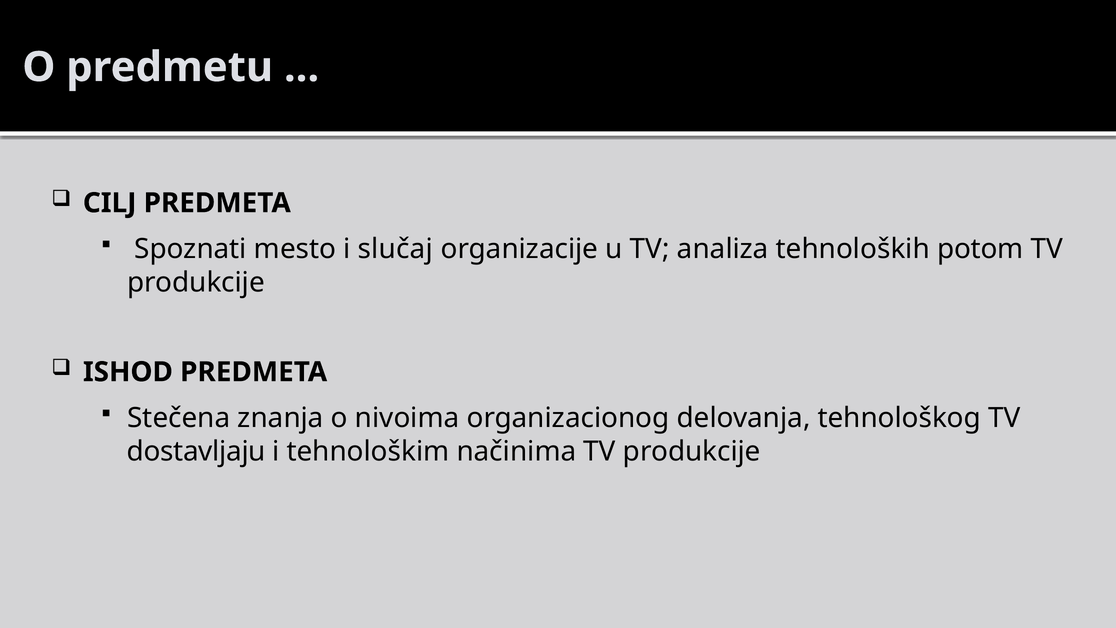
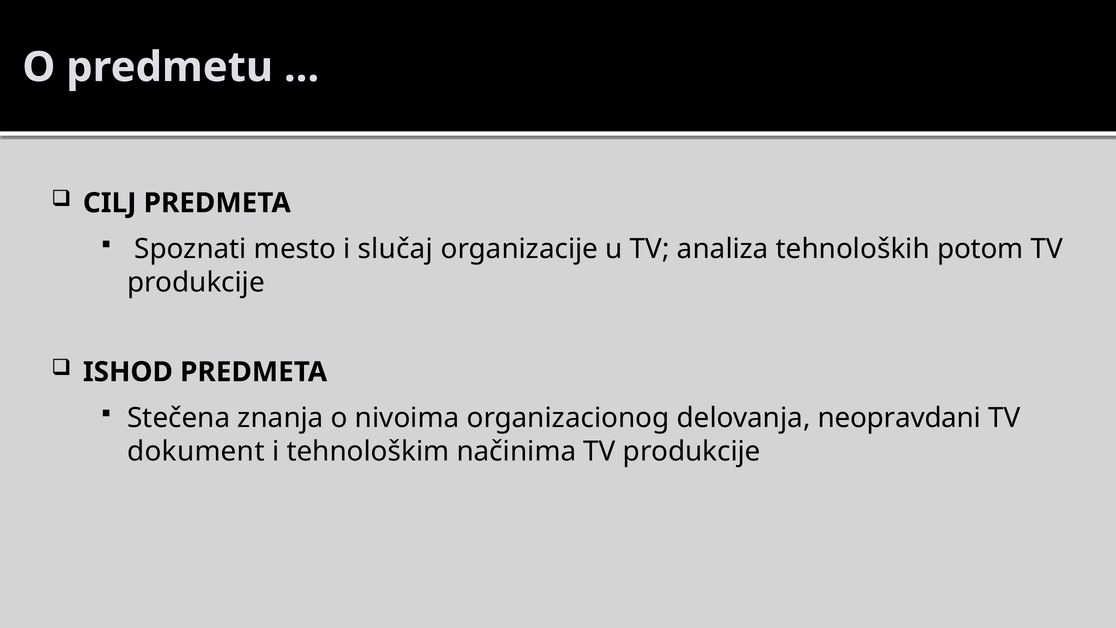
tehnološkog: tehnološkog -> neopravdani
dostavljaju: dostavljaju -> dokument
